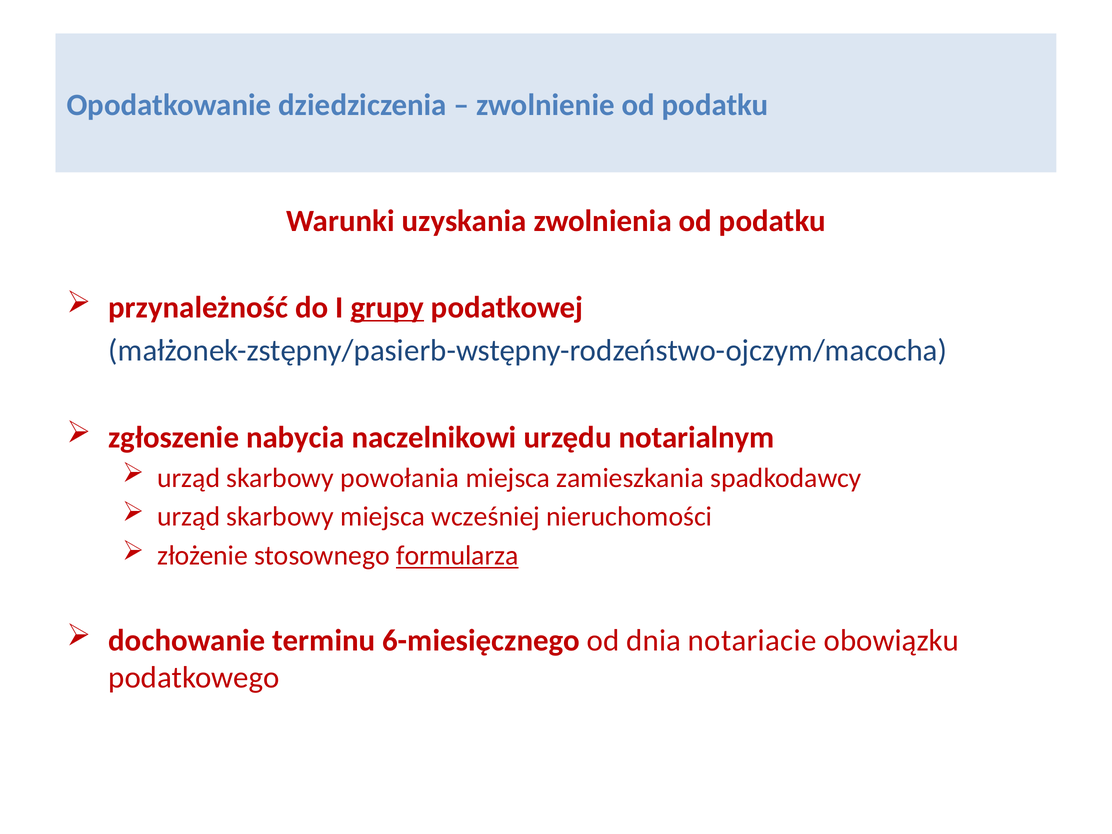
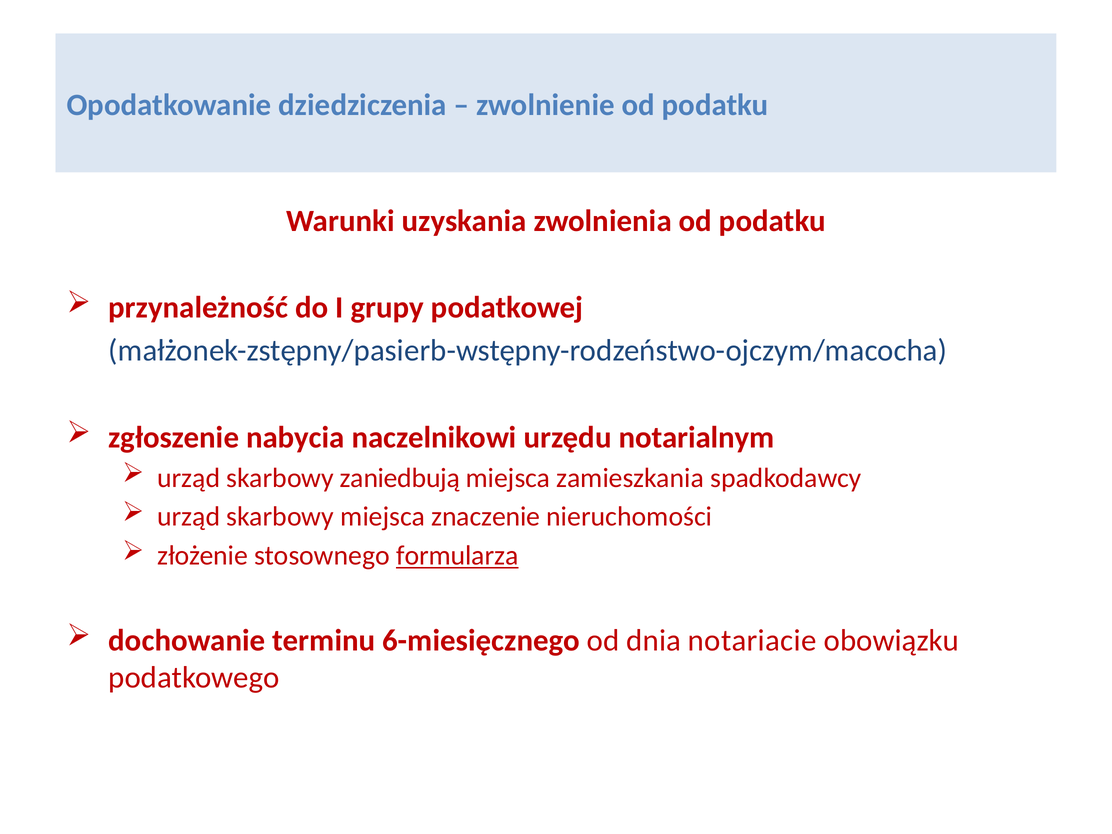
grupy underline: present -> none
powołania: powołania -> zaniedbują
wcześniej: wcześniej -> znaczenie
